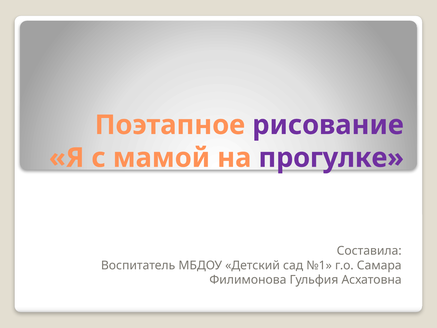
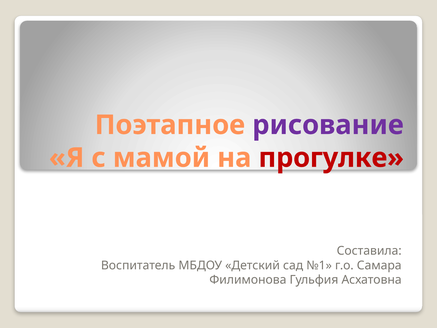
прогулке colour: purple -> red
